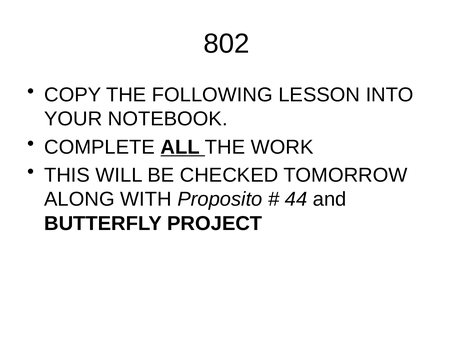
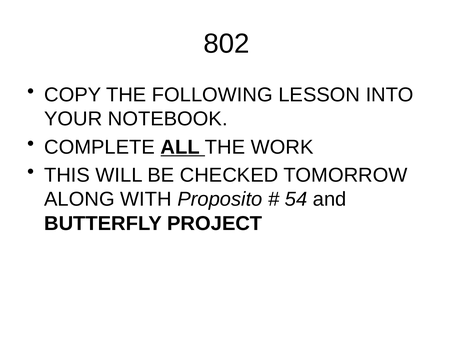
44: 44 -> 54
